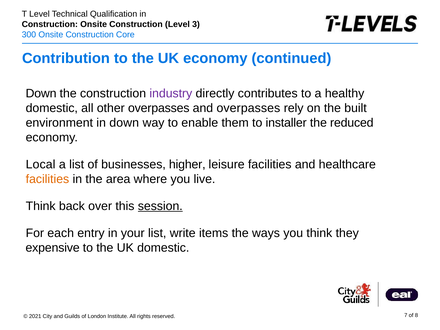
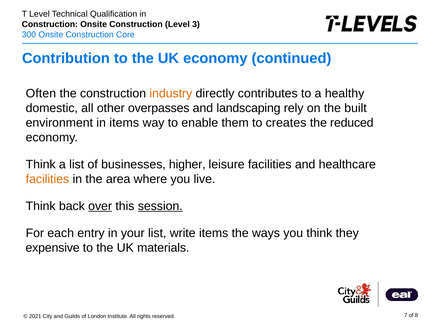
Down at (41, 93): Down -> Often
industry colour: purple -> orange
and overpasses: overpasses -> landscaping
in down: down -> items
installer: installer -> creates
Local at (41, 165): Local -> Think
over underline: none -> present
UK domestic: domestic -> materials
